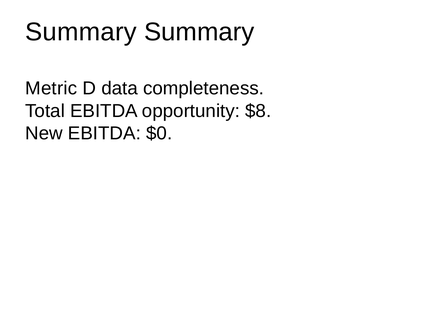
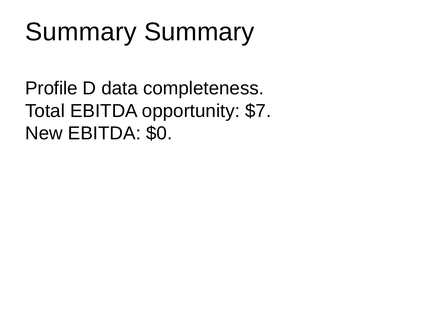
Metric: Metric -> Profile
$8: $8 -> $7
